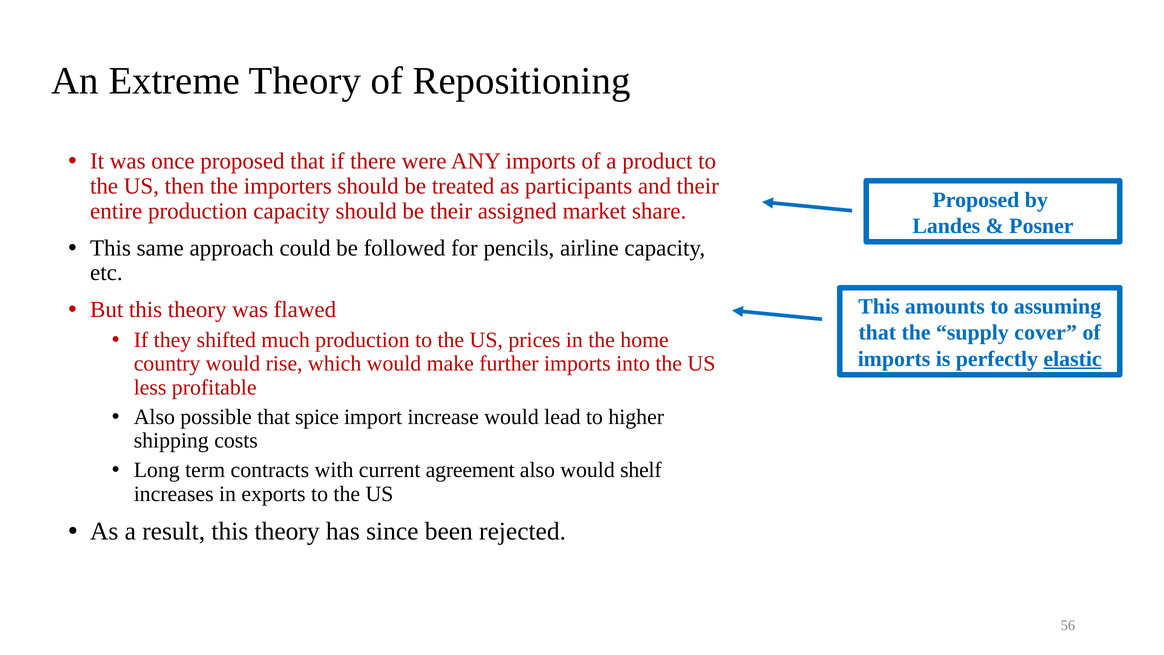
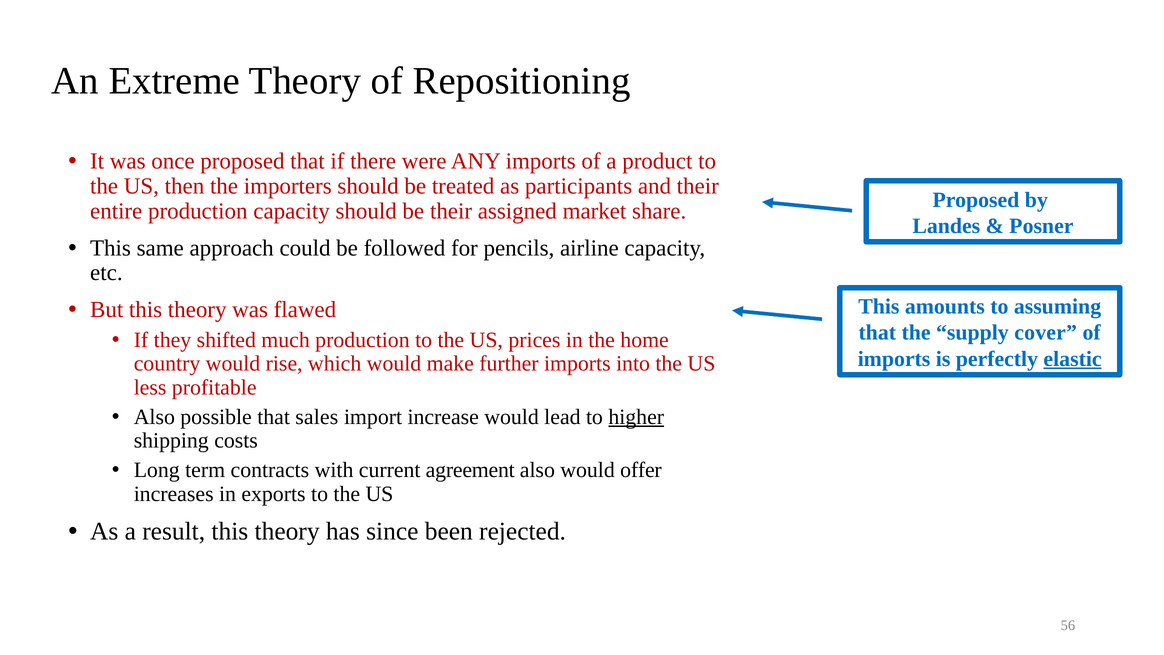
spice: spice -> sales
higher underline: none -> present
shelf: shelf -> offer
